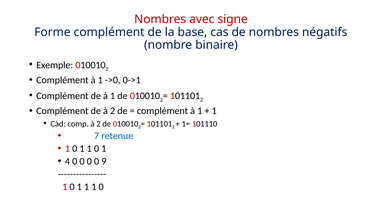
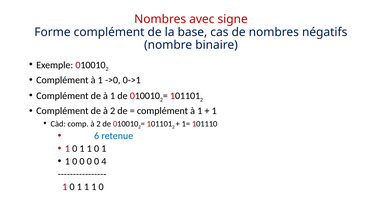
7: 7 -> 6
4 at (67, 161): 4 -> 1
9: 9 -> 4
